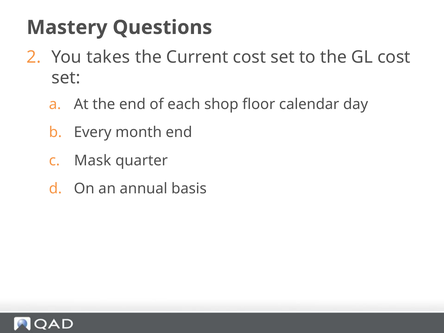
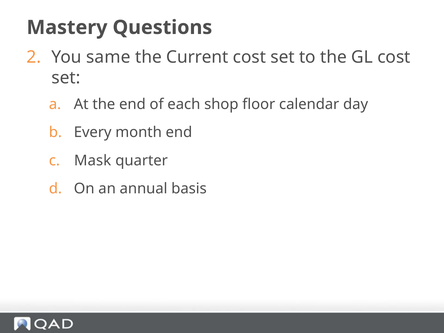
takes: takes -> same
